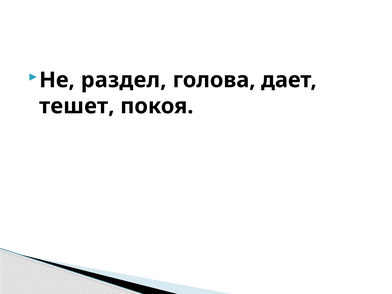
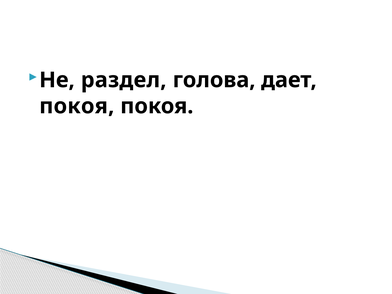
тешет at (77, 106): тешет -> покоя
